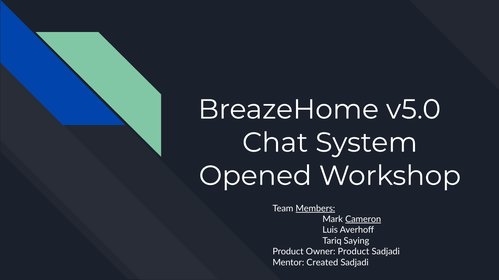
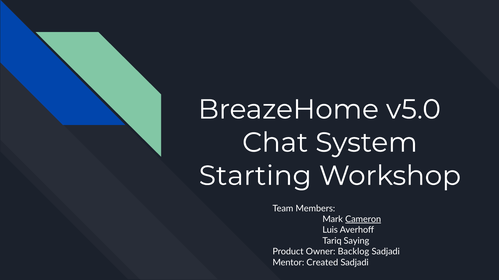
Opened: Opened -> Starting
Members underline: present -> none
Owner Product: Product -> Backlog
